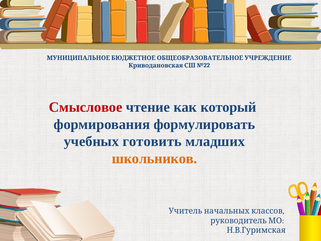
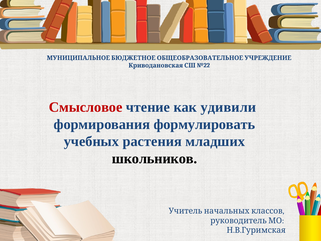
который: который -> удивили
готовить: готовить -> растения
школьников colour: orange -> black
